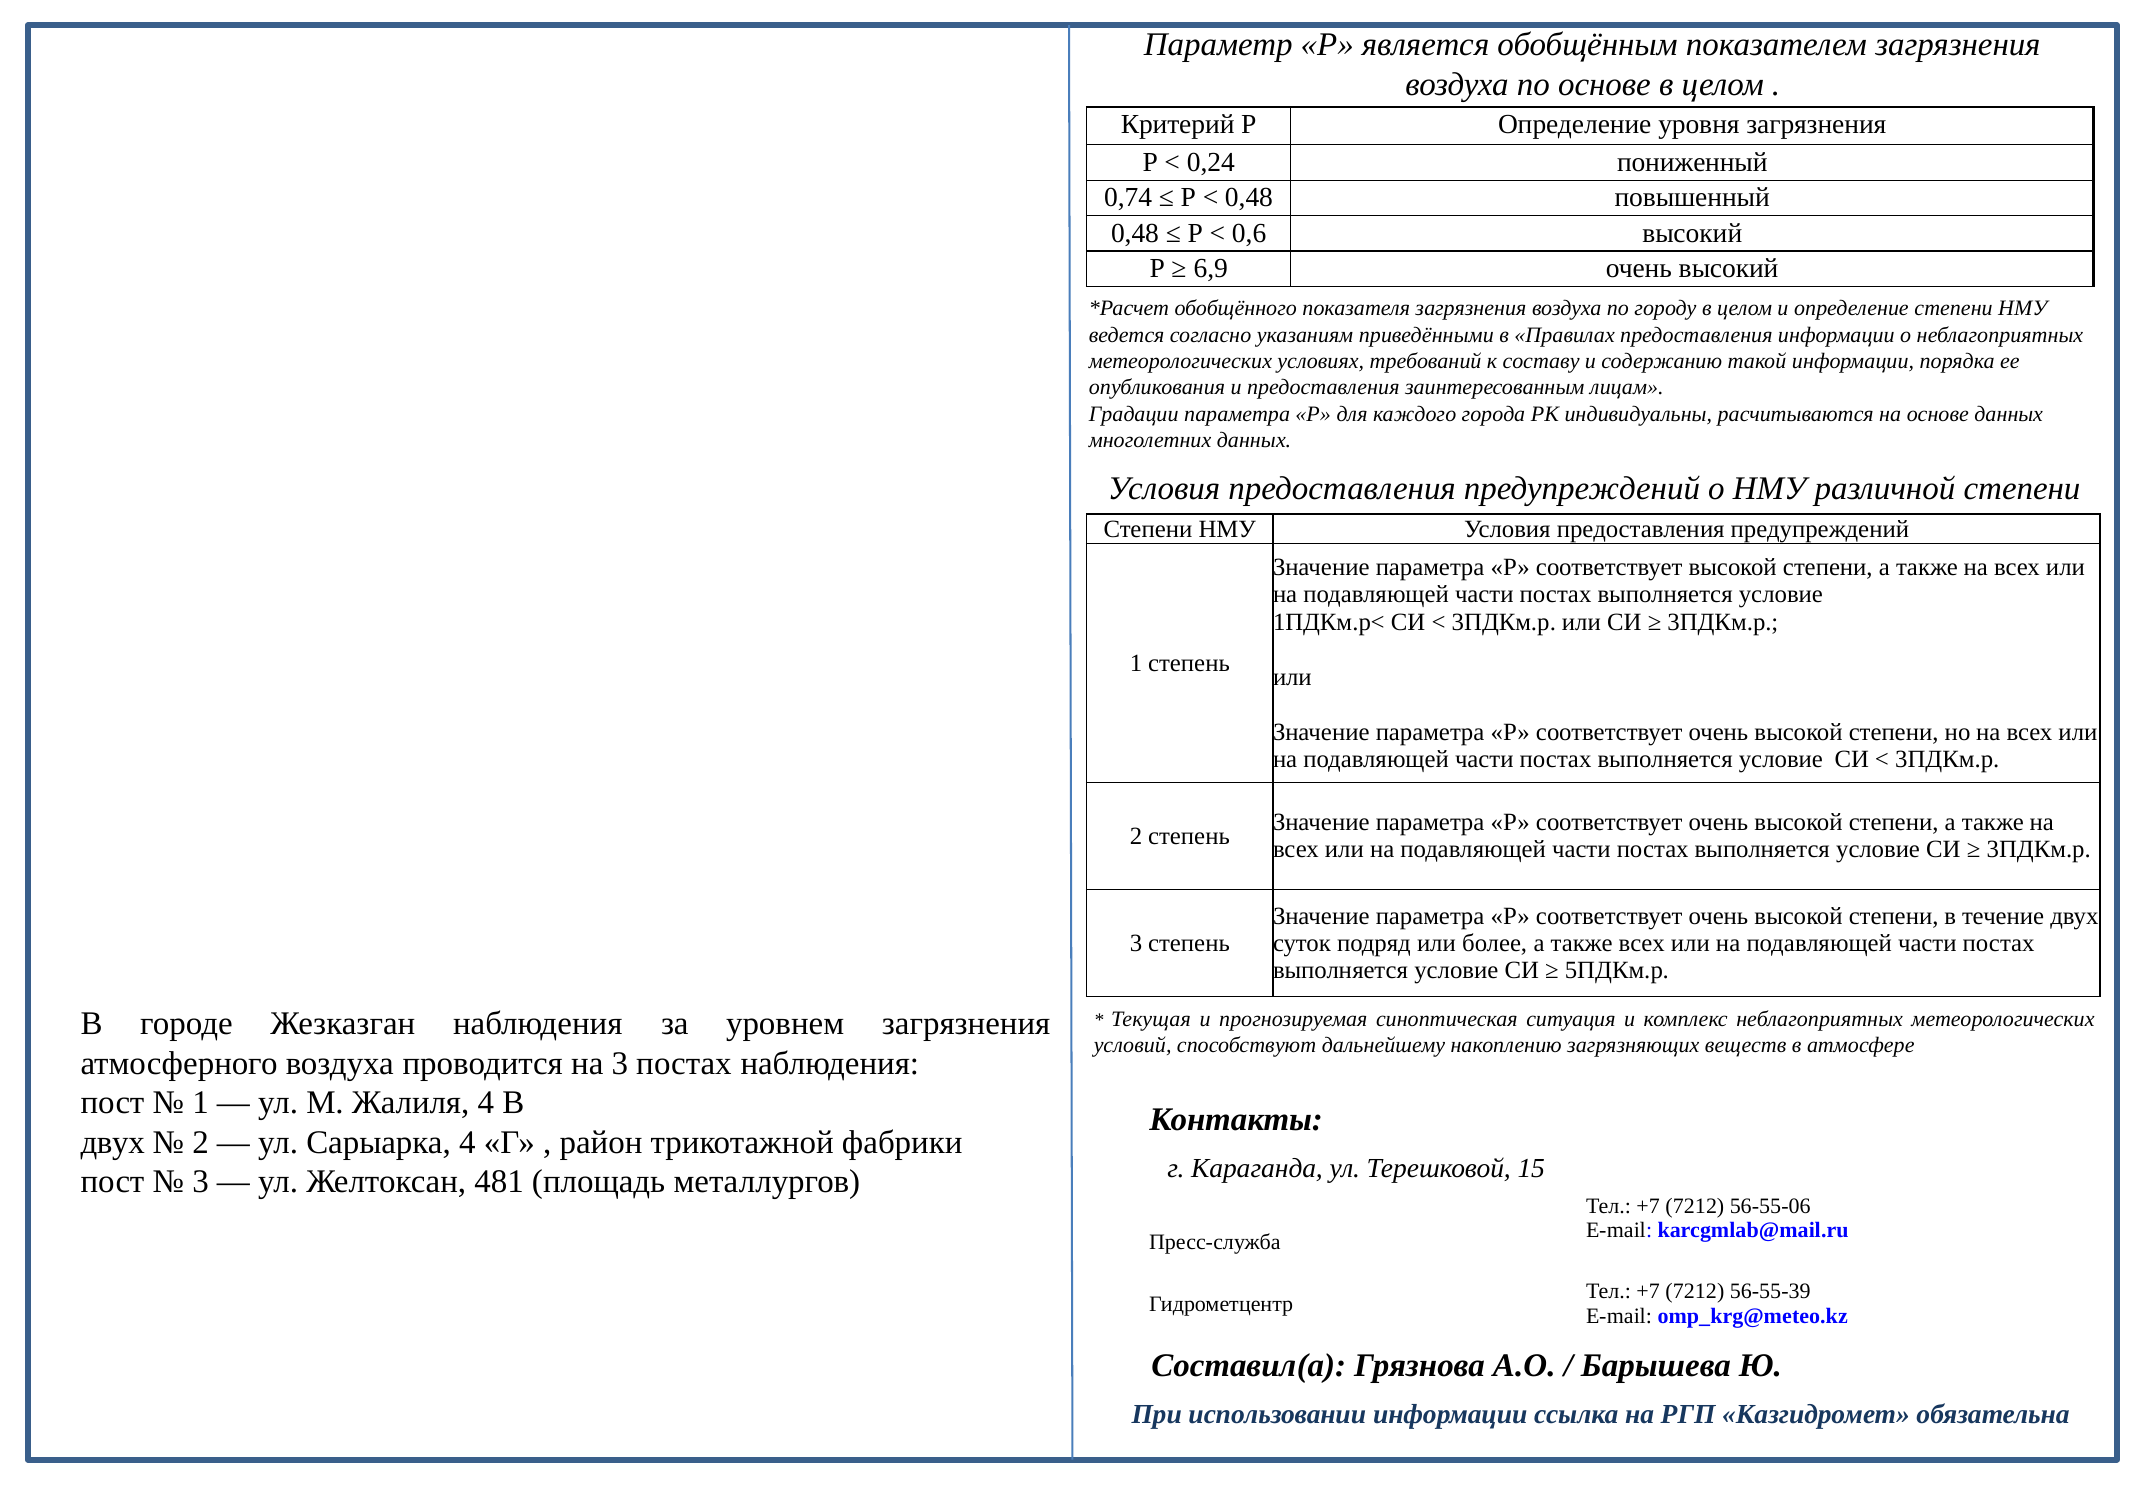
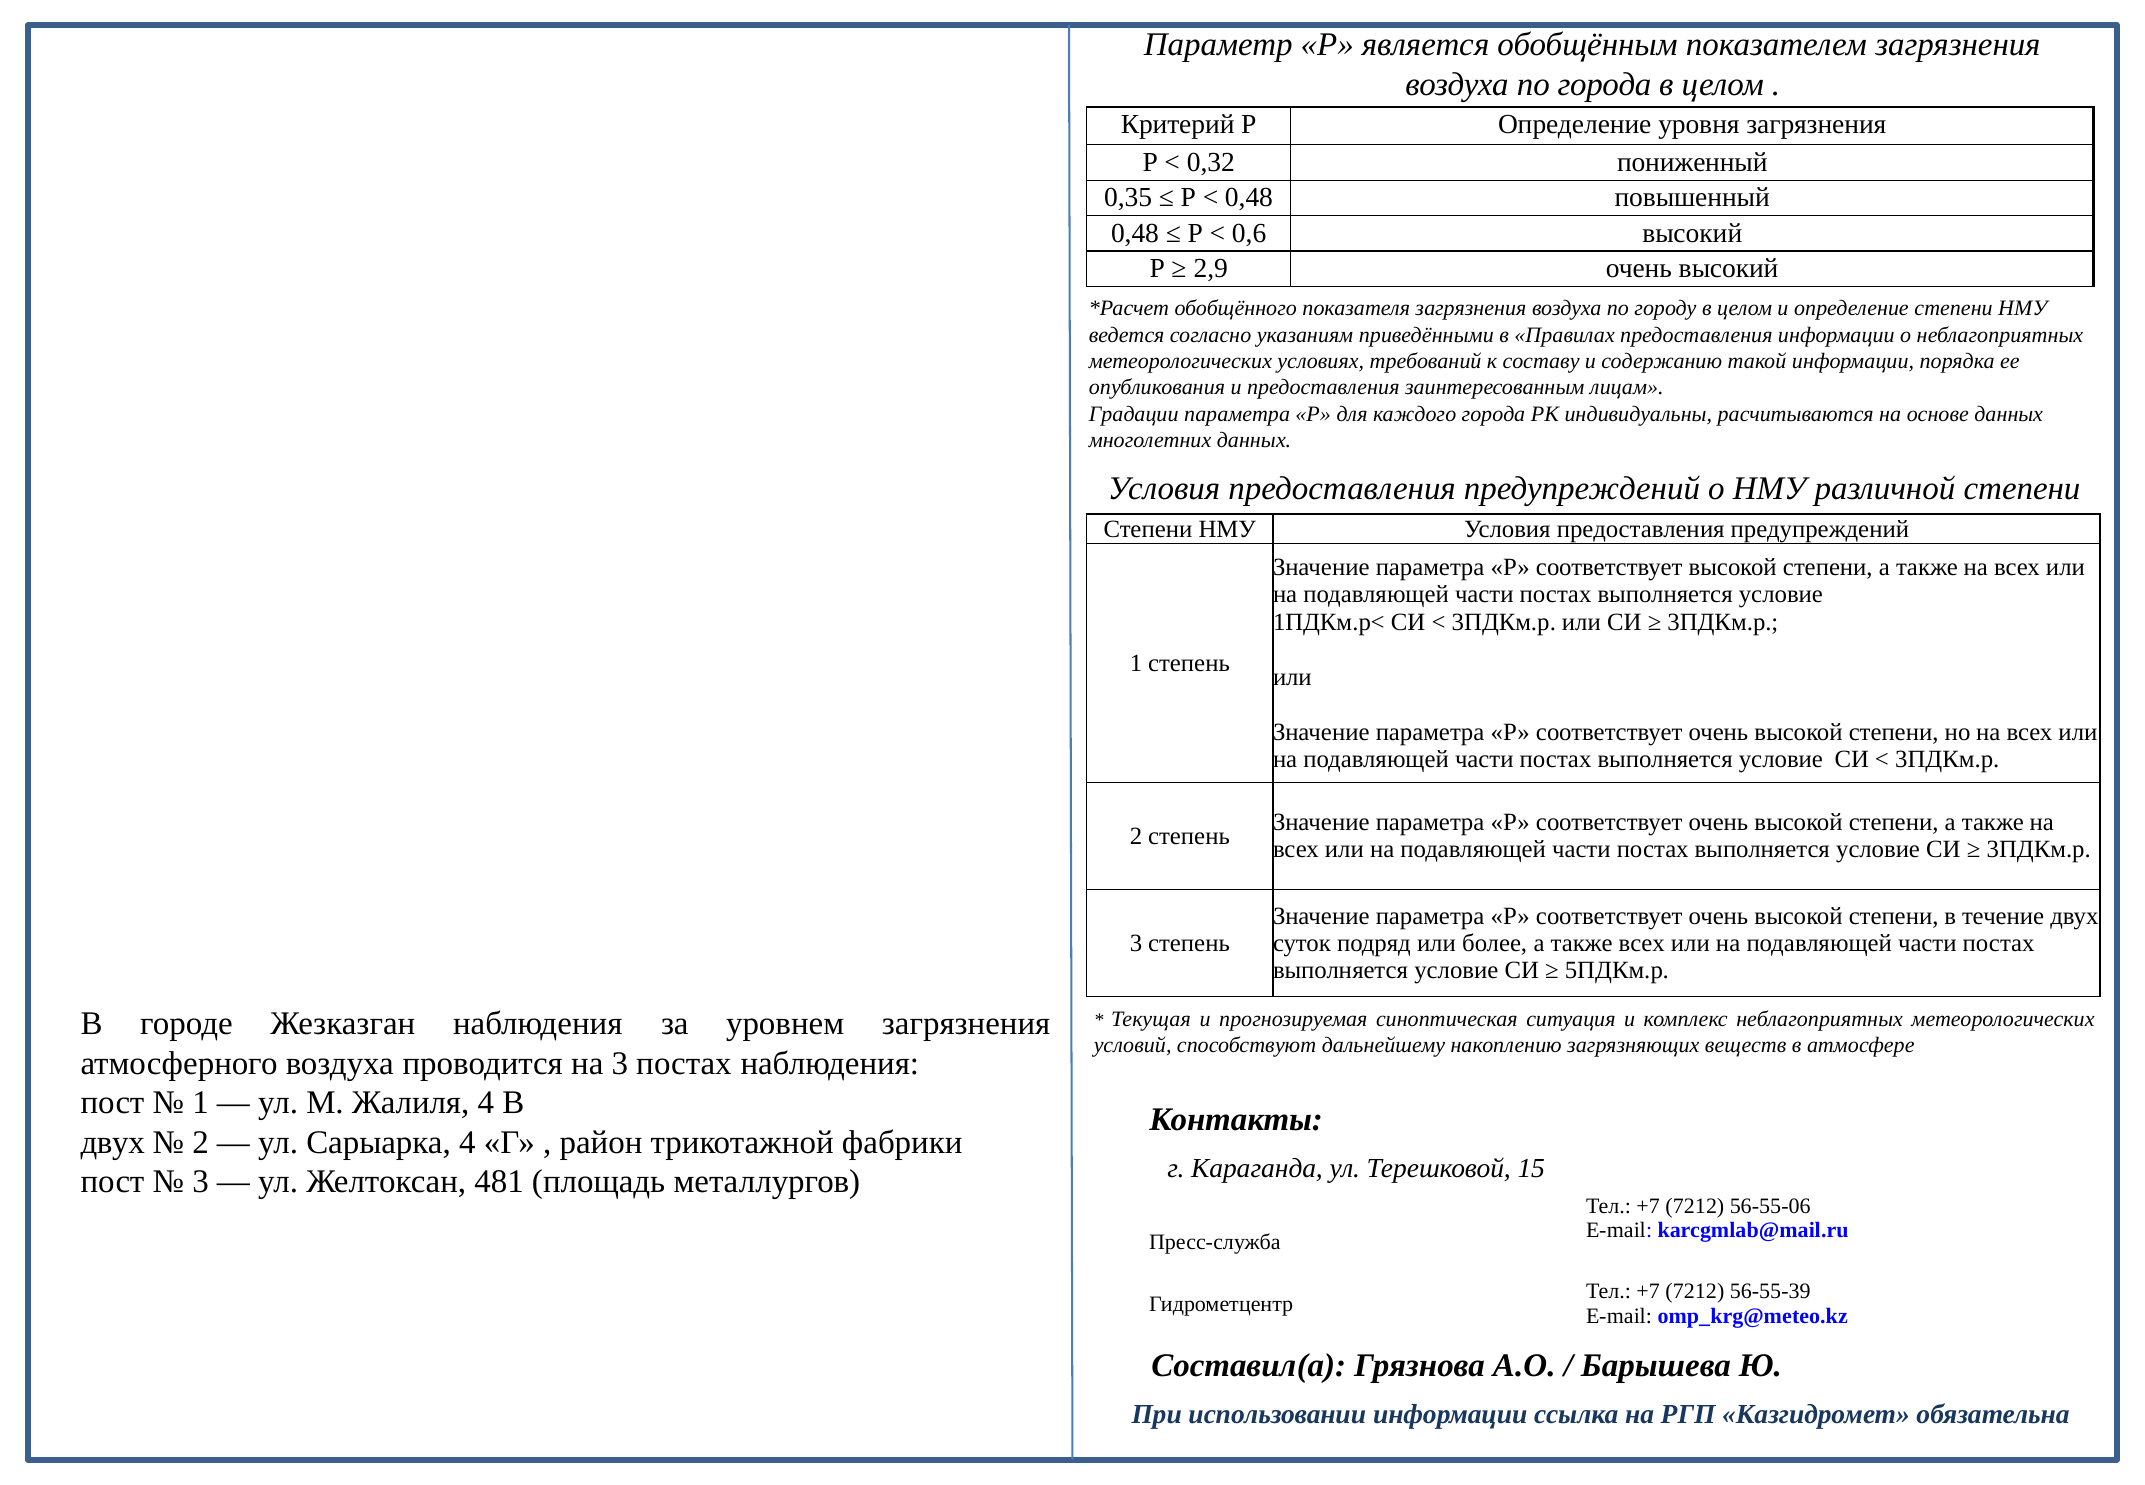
по основе: основе -> города
0,24: 0,24 -> 0,32
0,74: 0,74 -> 0,35
6,9: 6,9 -> 2,9
